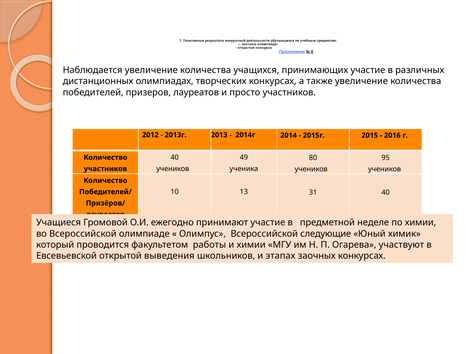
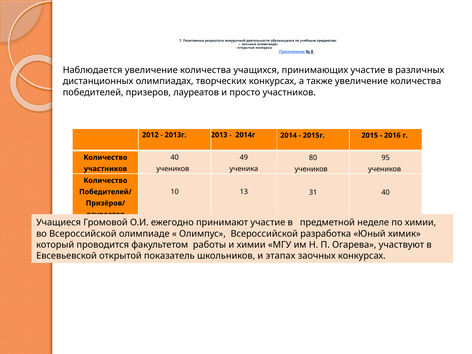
следующие: следующие -> разработка
выведения: выведения -> показатель
